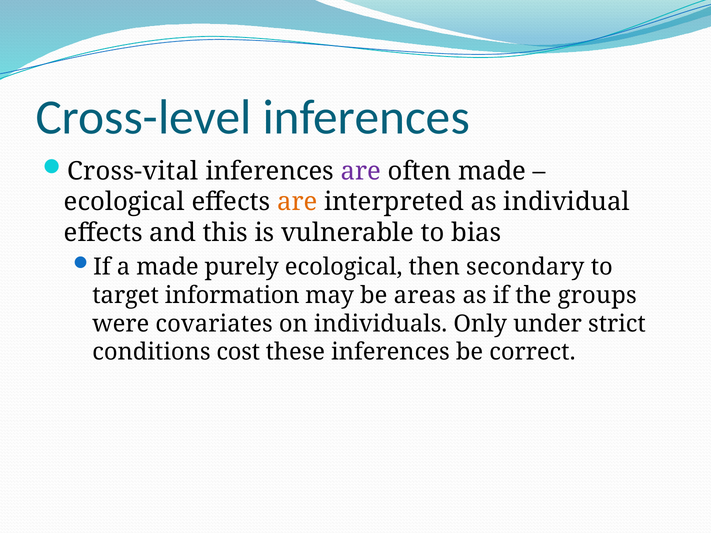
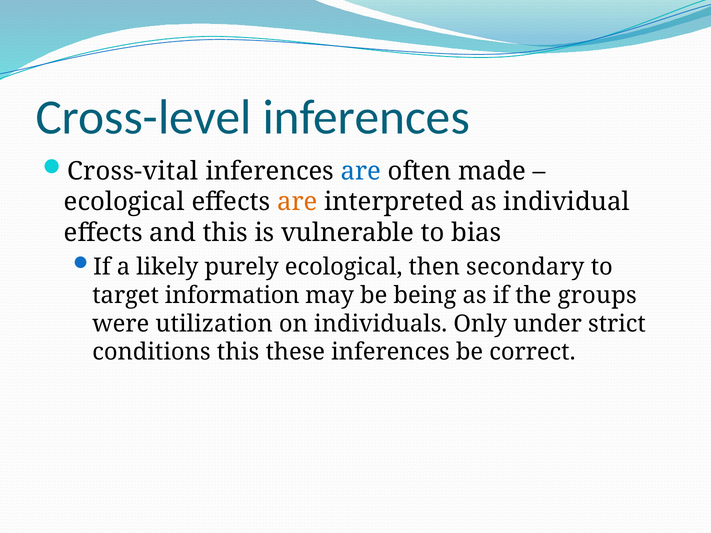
are at (361, 171) colour: purple -> blue
a made: made -> likely
areas: areas -> being
covariates: covariates -> utilization
conditions cost: cost -> this
